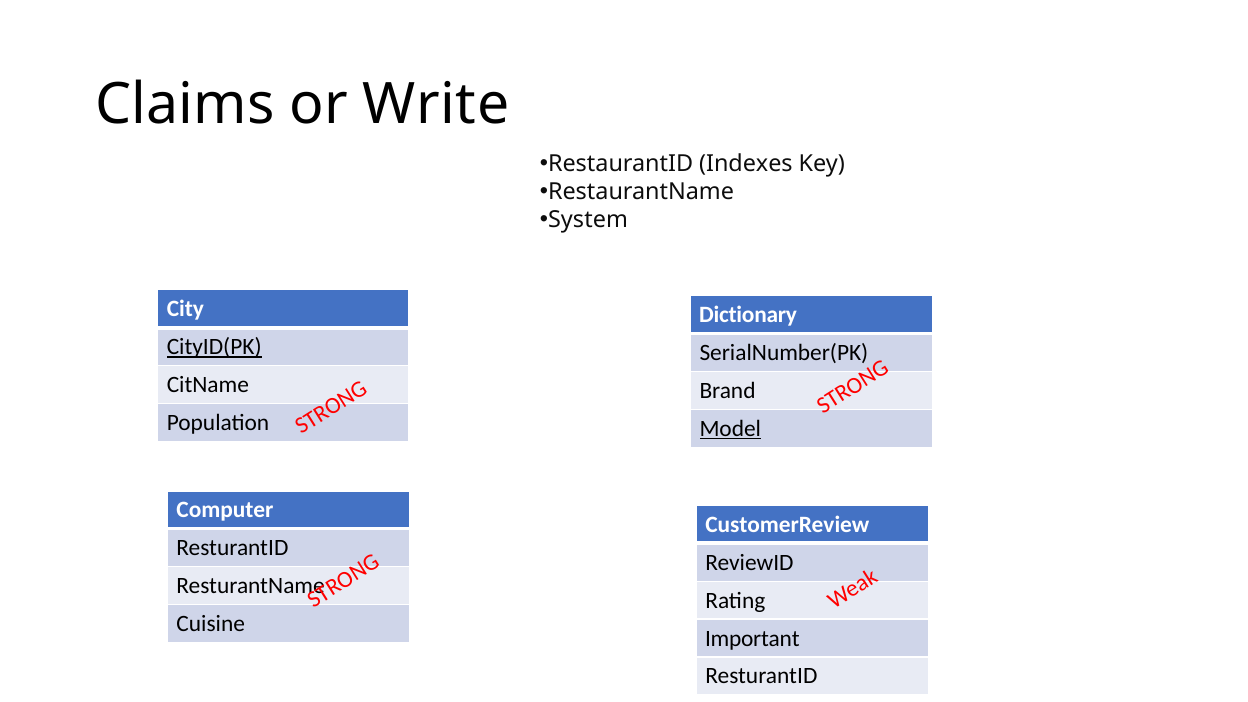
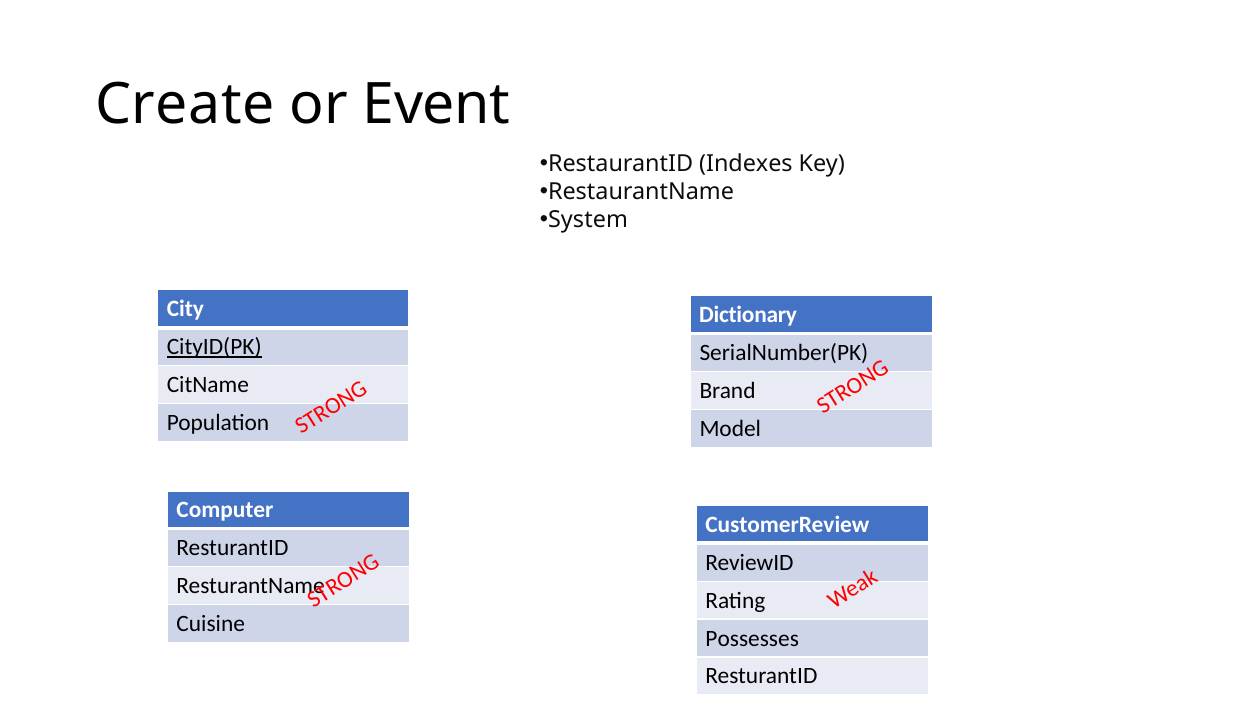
Claims: Claims -> Create
Write: Write -> Event
Model underline: present -> none
Important: Important -> Possesses
